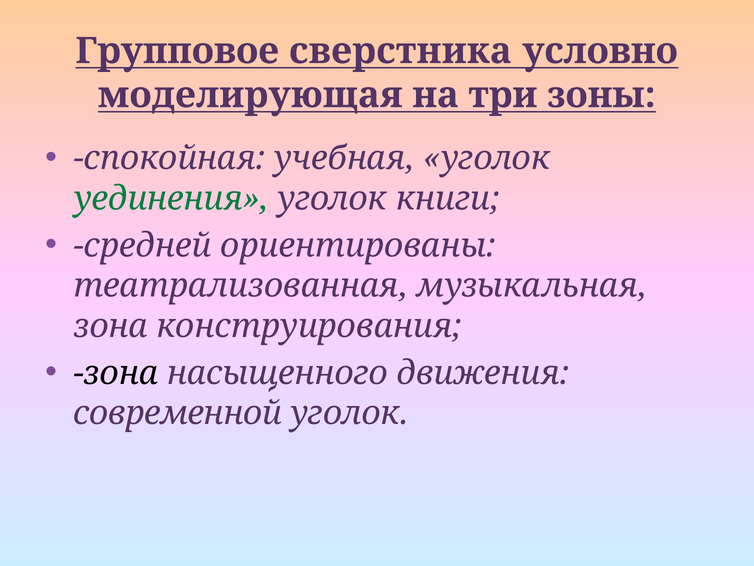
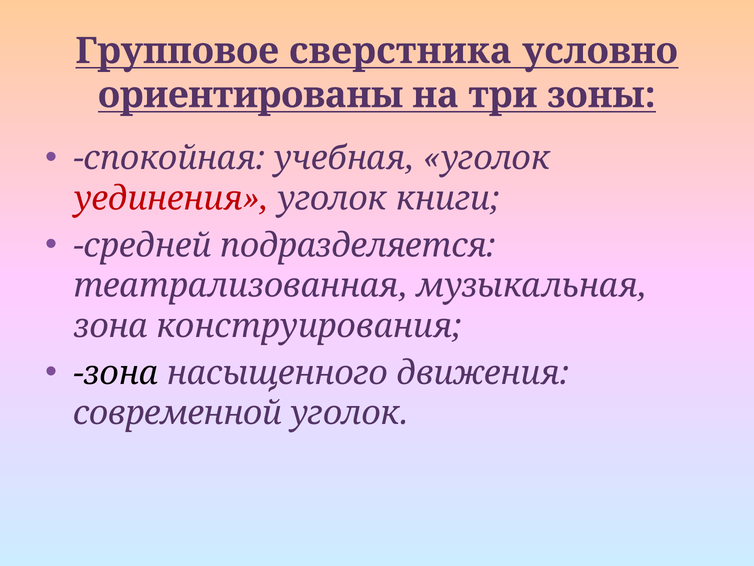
моделирующая: моделирующая -> ориентированы
уединения colour: green -> red
ориентированы: ориентированы -> подразделяется
